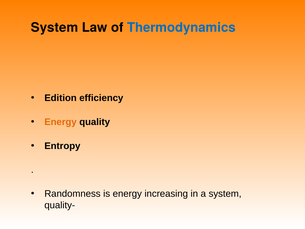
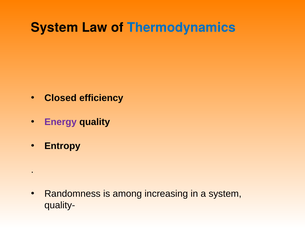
Edition: Edition -> Closed
Energy at (61, 122) colour: orange -> purple
is energy: energy -> among
